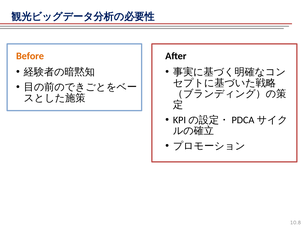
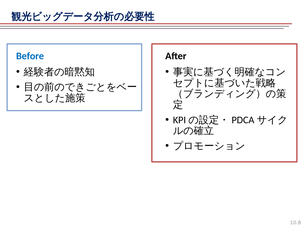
Before colour: orange -> blue
